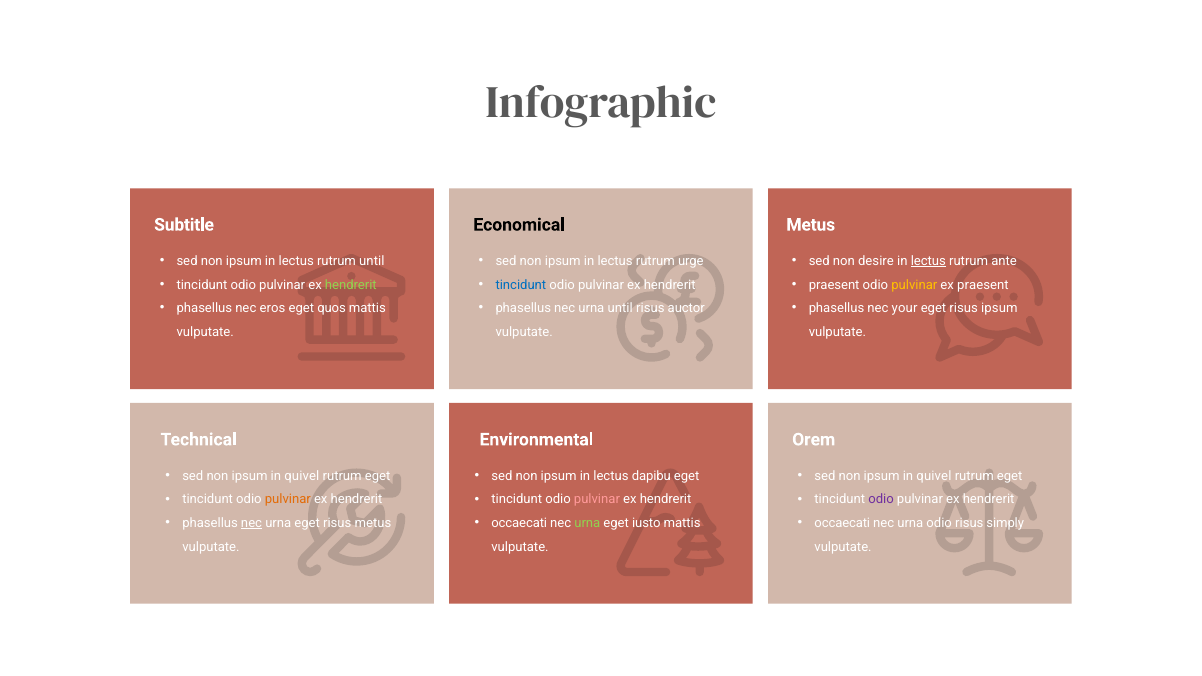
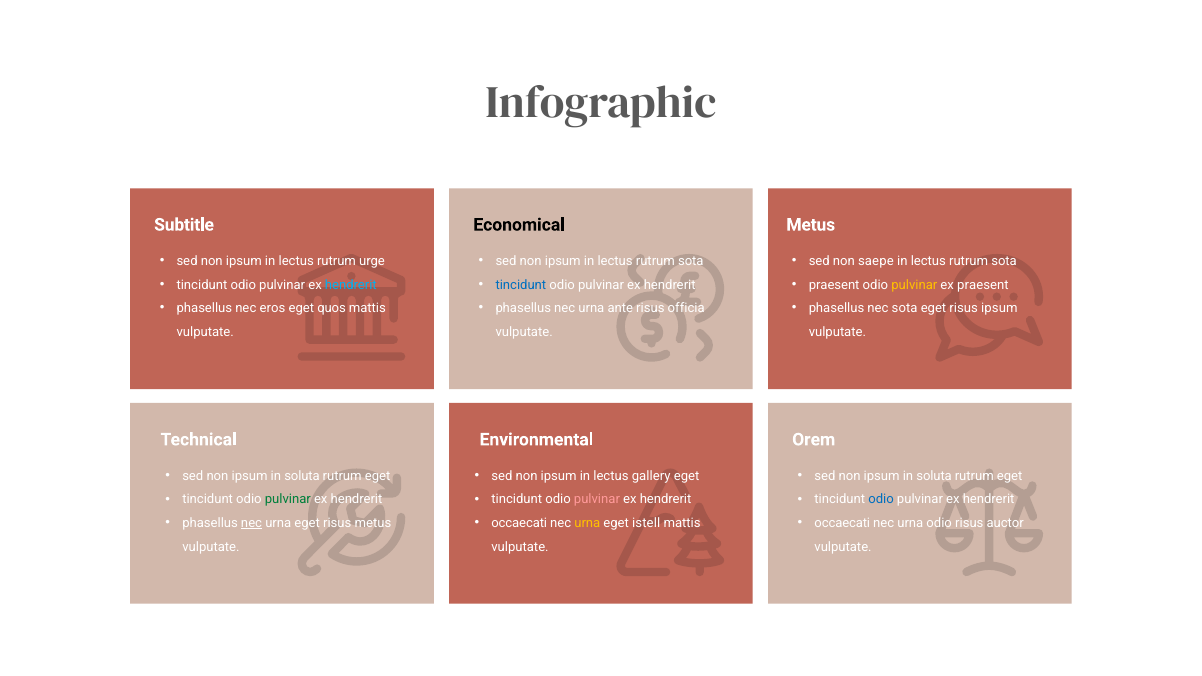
rutrum until: until -> urge
urge at (691, 261): urge -> sota
desire: desire -> saepe
lectus at (928, 261) underline: present -> none
ante at (1004, 261): ante -> sota
hendrerit at (351, 285) colour: light green -> light blue
urna until: until -> ante
auctor: auctor -> officia
nec your: your -> sota
quivel at (302, 476): quivel -> soluta
dapibu: dapibu -> gallery
quivel at (934, 476): quivel -> soluta
pulvinar at (288, 500) colour: orange -> green
odio at (881, 500) colour: purple -> blue
urna at (587, 523) colour: light green -> yellow
iusto: iusto -> istell
simply: simply -> auctor
